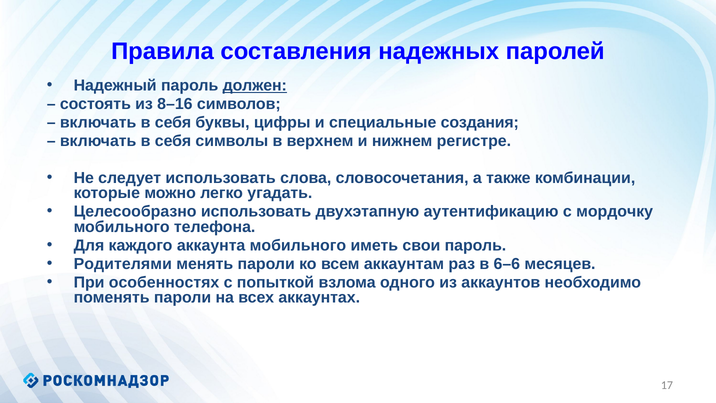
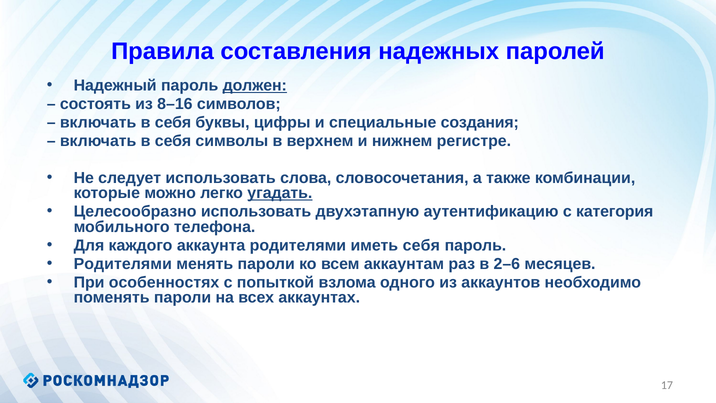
угадать underline: none -> present
мордочку: мордочку -> категория
аккаунта мобильного: мобильного -> родителями
иметь свои: свои -> себя
6–6: 6–6 -> 2–6
